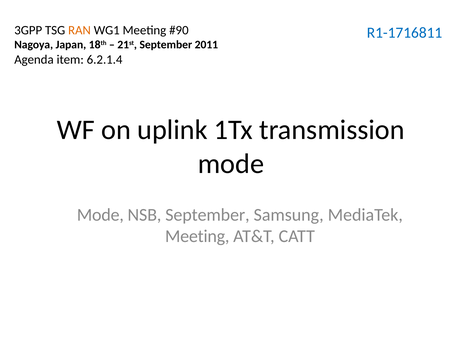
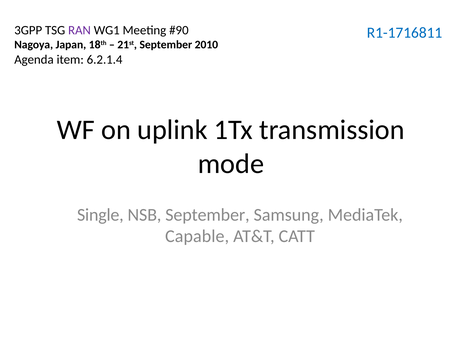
RAN colour: orange -> purple
2011: 2011 -> 2010
Mode at (100, 215): Mode -> Single
Meeting at (197, 236): Meeting -> Capable
